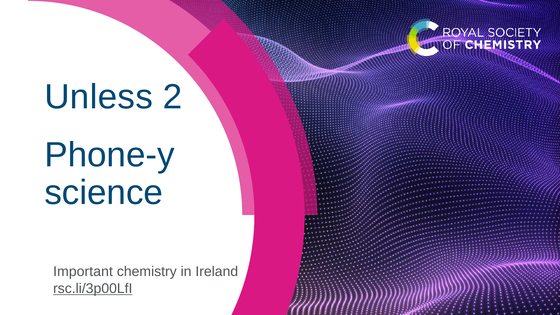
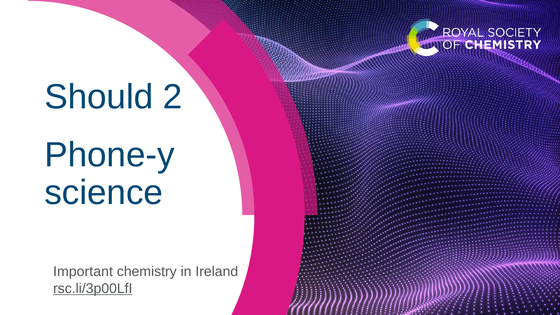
Unless: Unless -> Should
